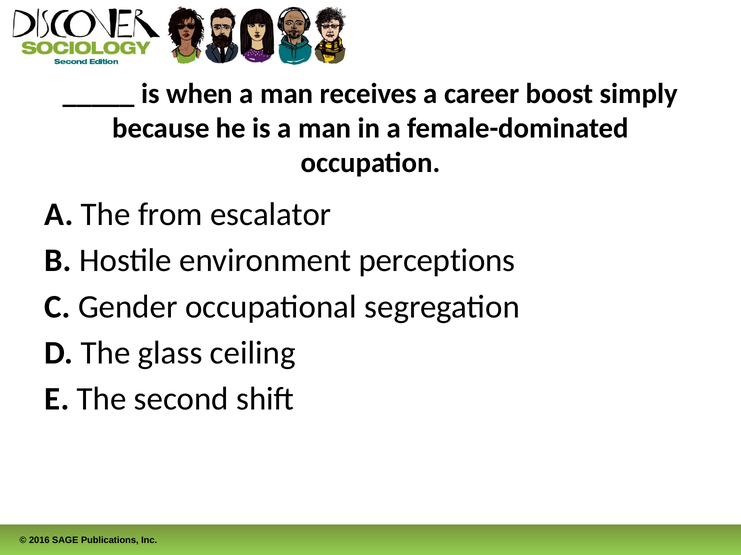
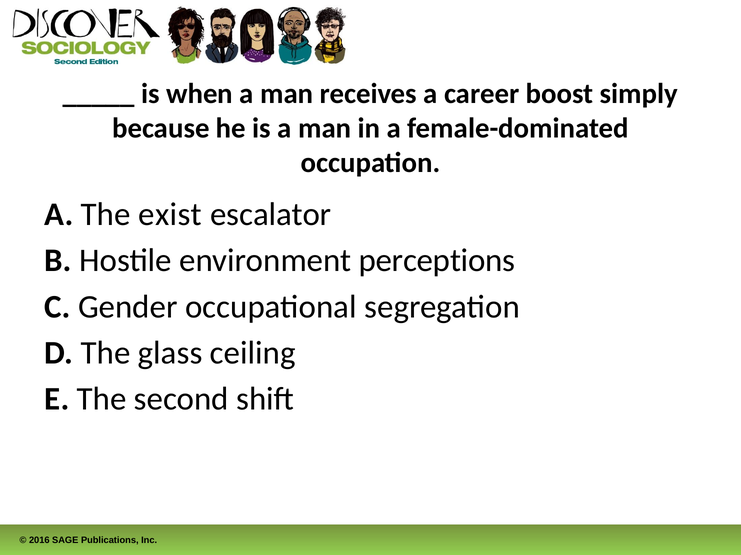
from: from -> exist
